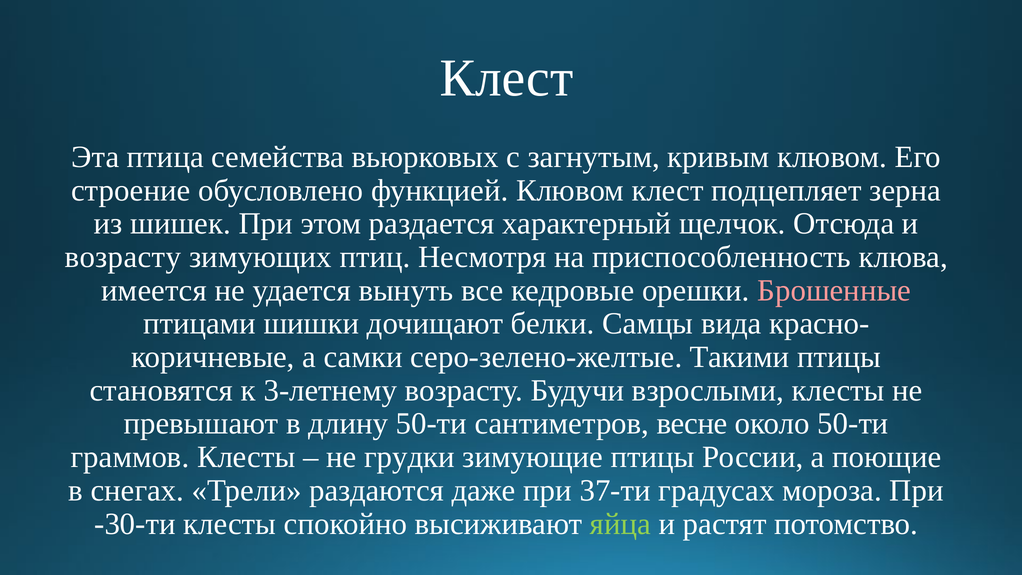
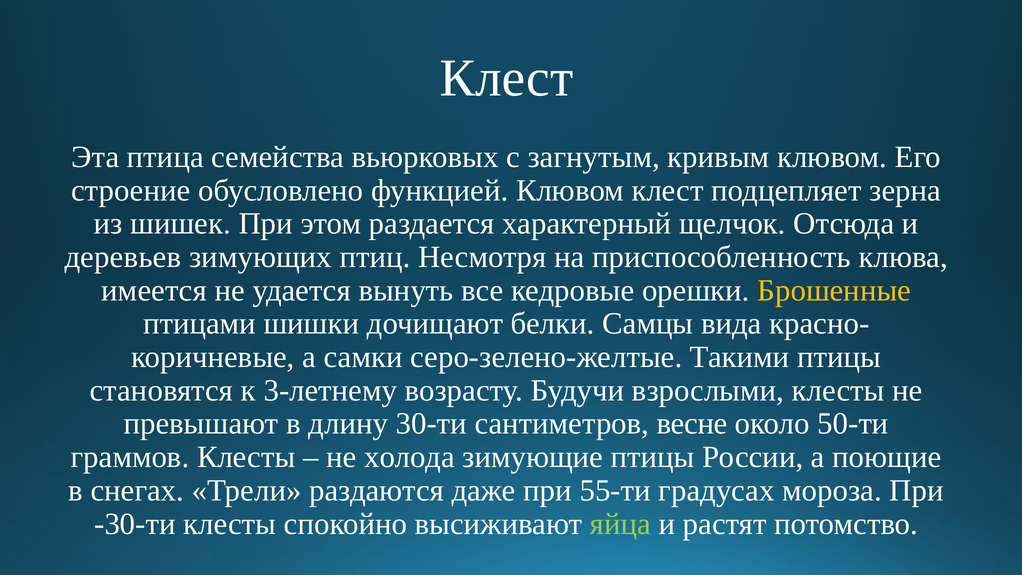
возрасту at (123, 257): возрасту -> деревьев
Брошенные colour: pink -> yellow
длину 50-ти: 50-ти -> 30-ти
грудки: грудки -> холода
37-ти: 37-ти -> 55-ти
